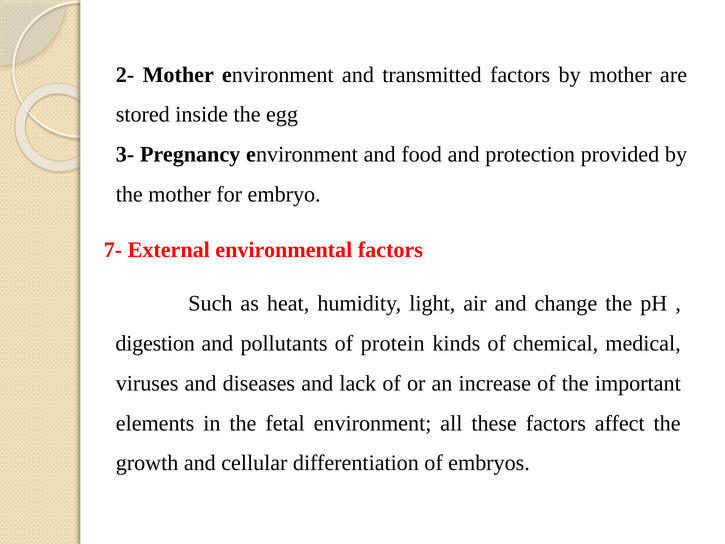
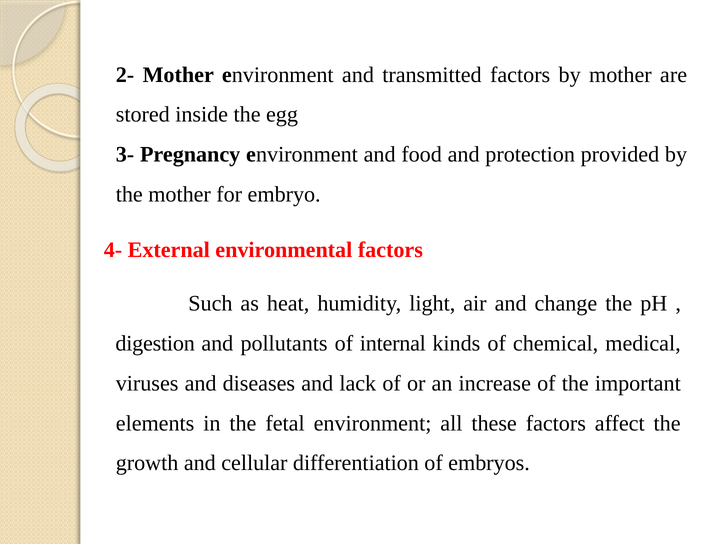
7-: 7- -> 4-
protein: protein -> internal
